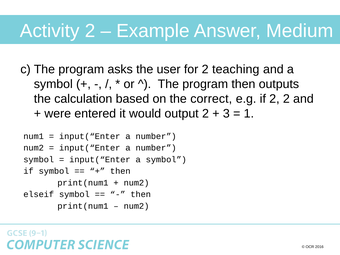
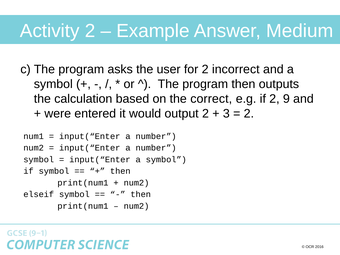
teaching: teaching -> incorrect
2 2: 2 -> 9
1 at (249, 114): 1 -> 2
